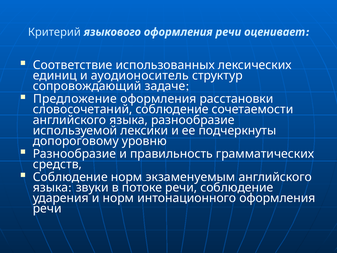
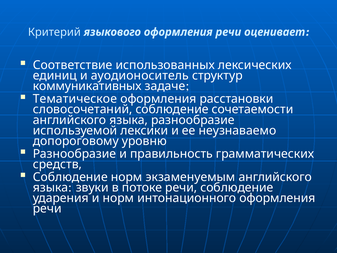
сопровождающий: сопровождающий -> коммуникативных
Предложение: Предложение -> Тематическое
подчеркнуты: подчеркнуты -> неузнаваемо
